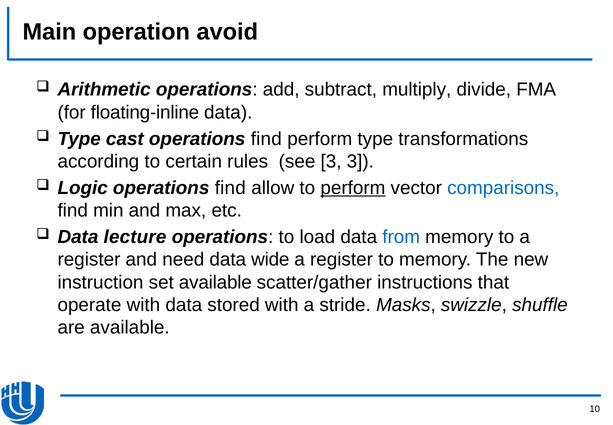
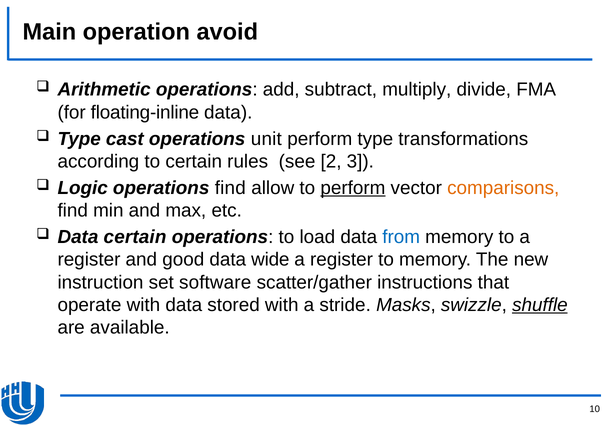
cast operations find: find -> unit
see 3: 3 -> 2
comparisons colour: blue -> orange
Data lecture: lecture -> certain
need: need -> good
set available: available -> software
shuffle underline: none -> present
